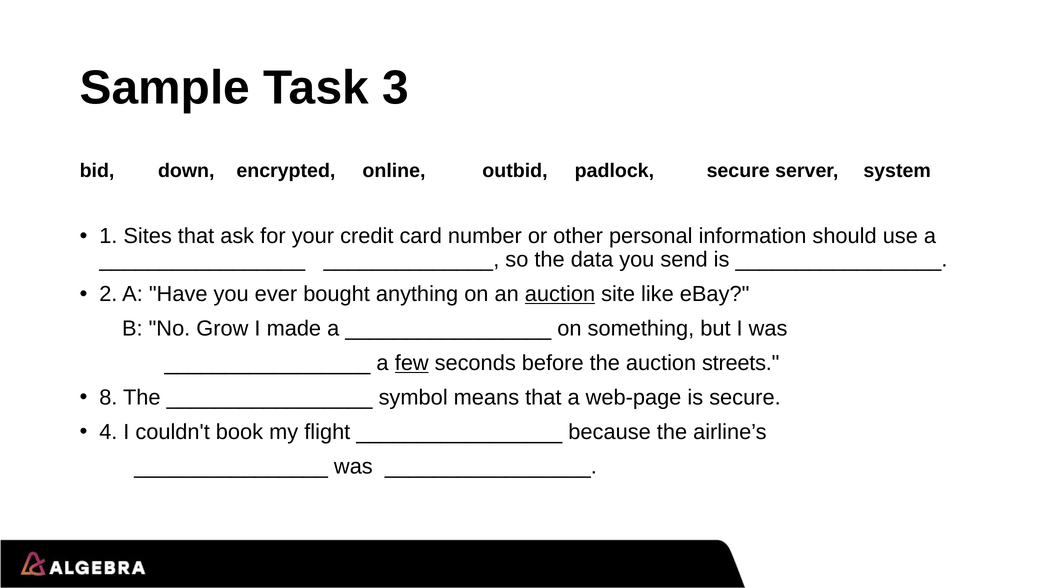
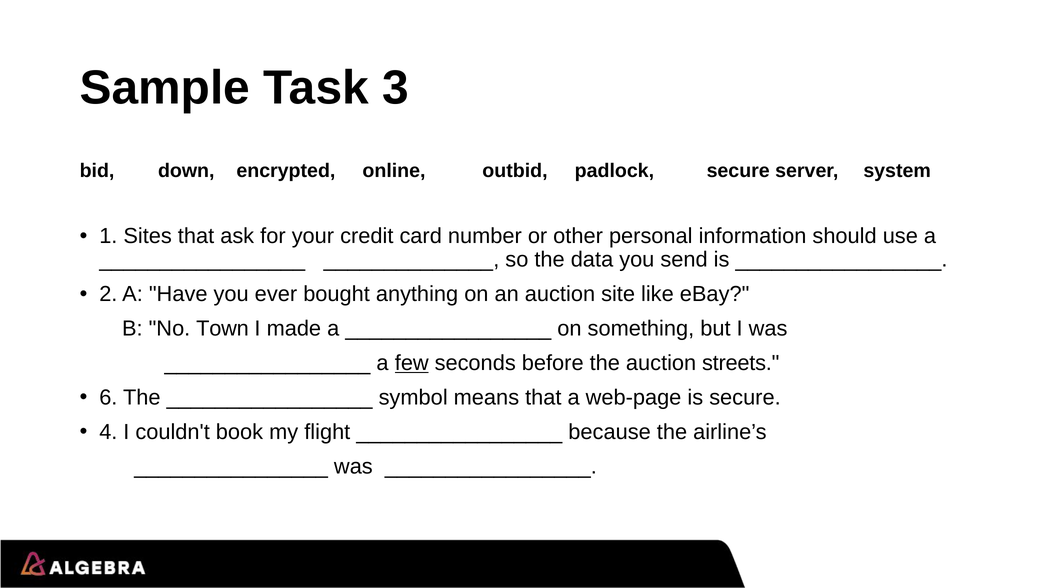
auction at (560, 294) underline: present -> none
Grow: Grow -> Town
8: 8 -> 6
